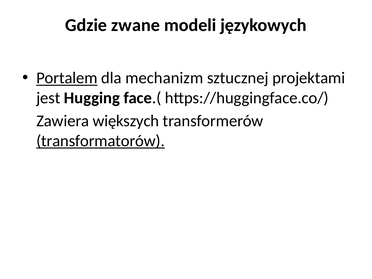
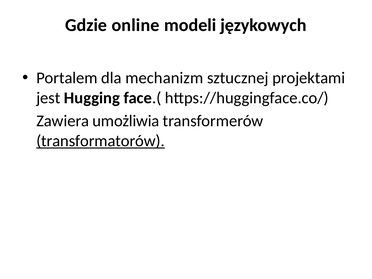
zwane: zwane -> online
Portalem underline: present -> none
większych: większych -> umożliwia
